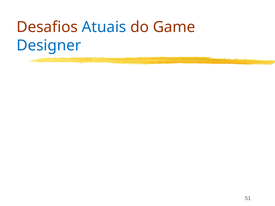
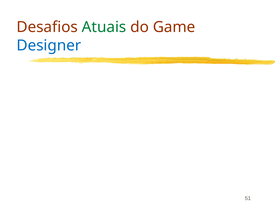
Atuais colour: blue -> green
